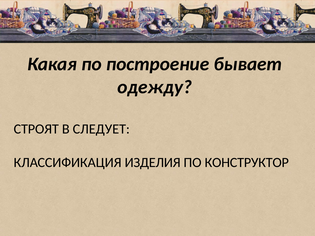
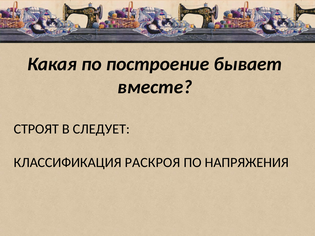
одежду: одежду -> вместе
ИЗДЕЛИЯ: ИЗДЕЛИЯ -> РАСКРОЯ
КОНСТРУКТОР: КОНСТРУКТОР -> НАПРЯЖЕНИЯ
